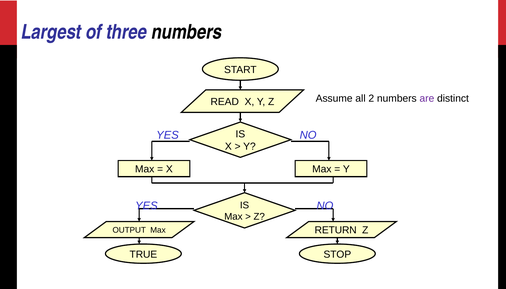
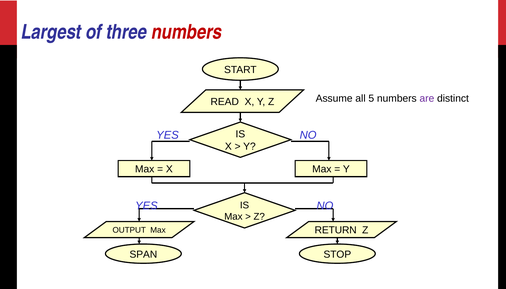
numbers at (187, 32) colour: black -> red
2: 2 -> 5
TRUE: TRUE -> SPAN
